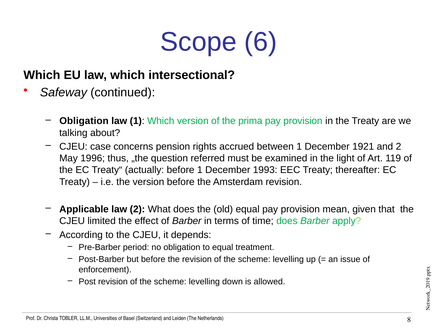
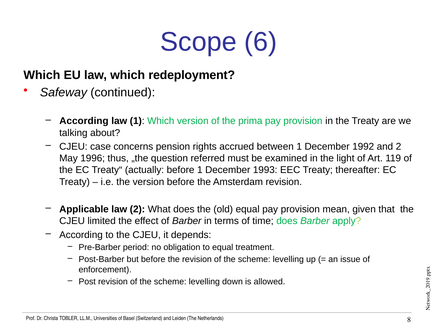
intersectional: intersectional -> redeployment
Obligation at (84, 121): Obligation -> According
1921: 1921 -> 1992
